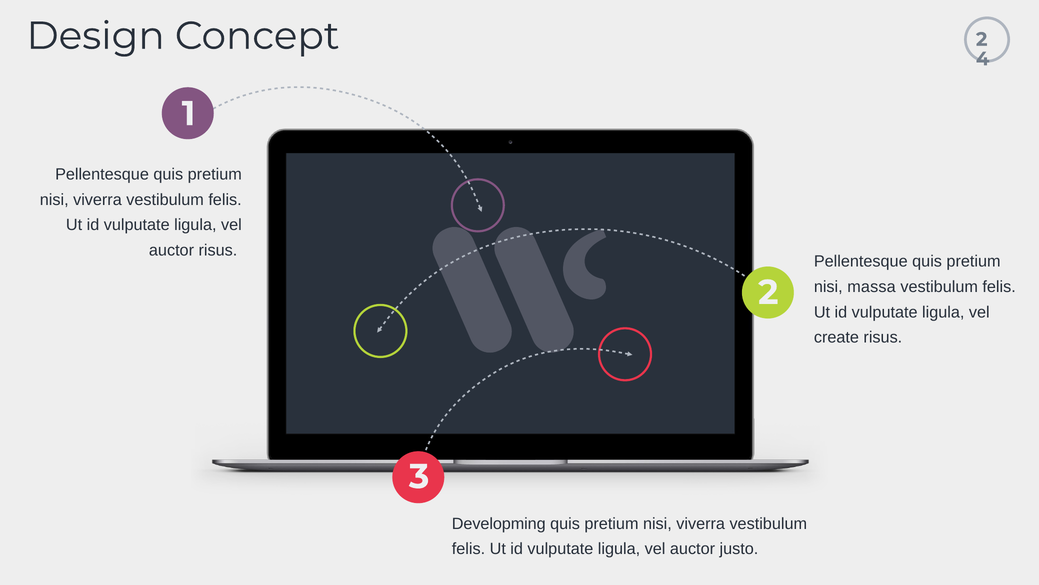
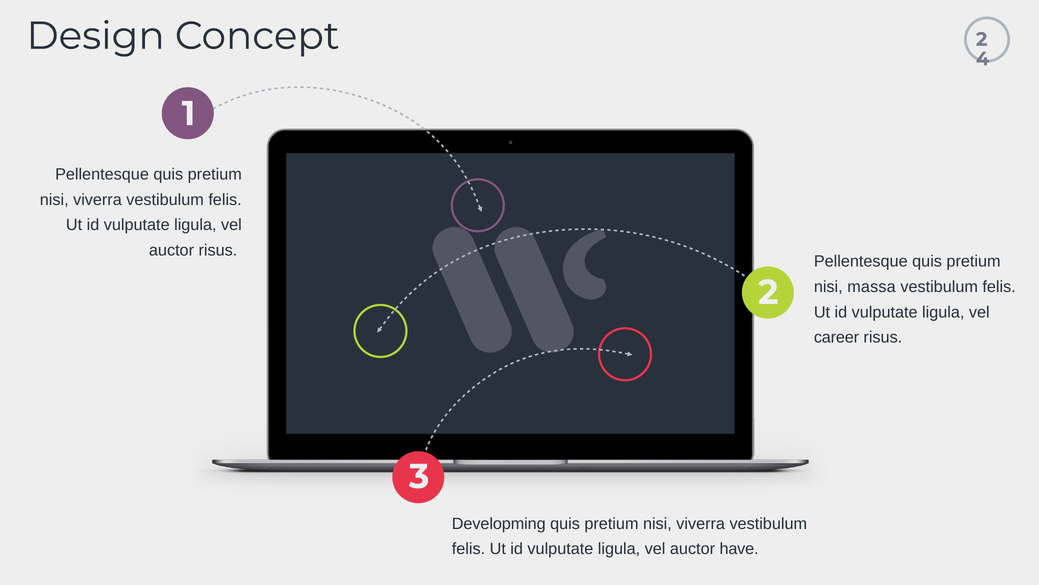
create: create -> career
justo: justo -> have
